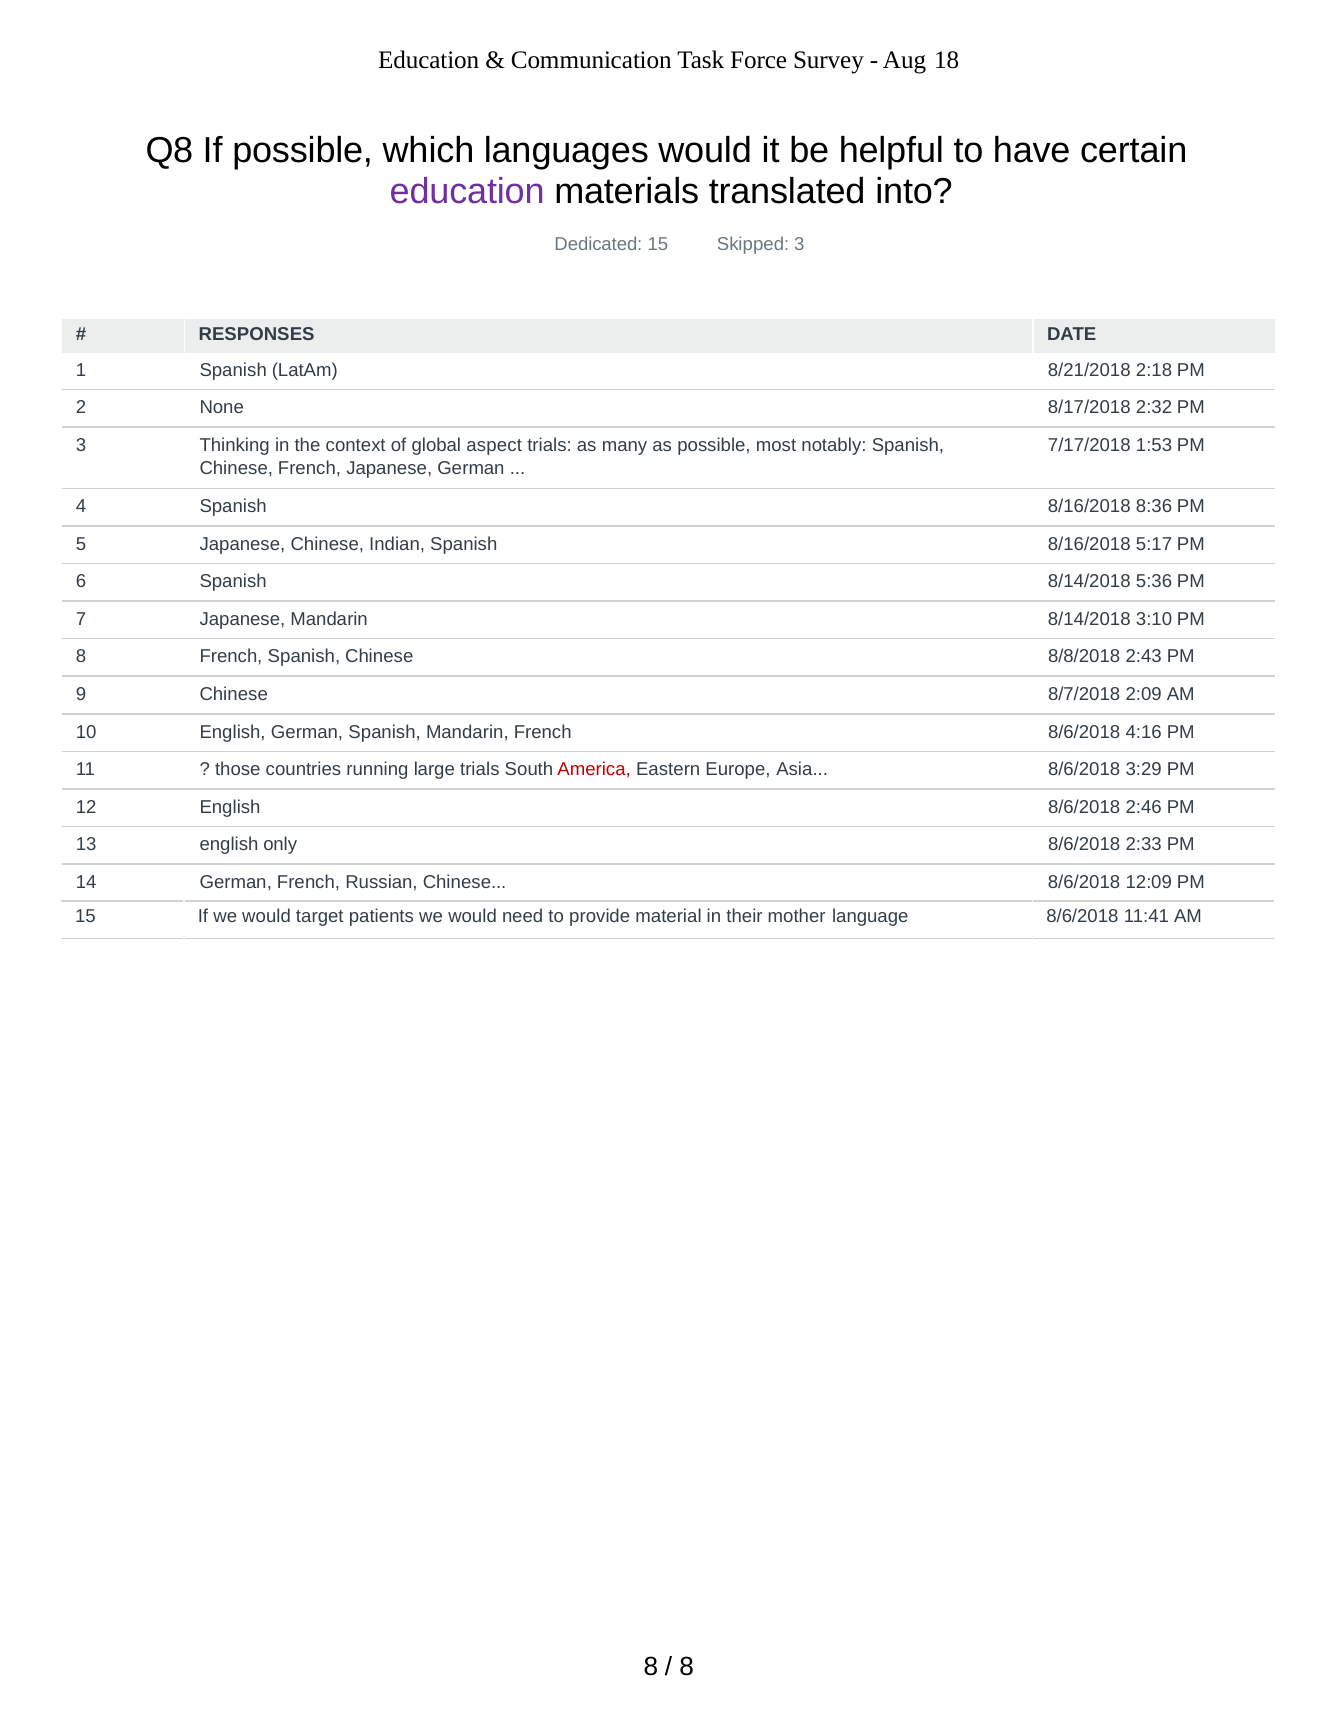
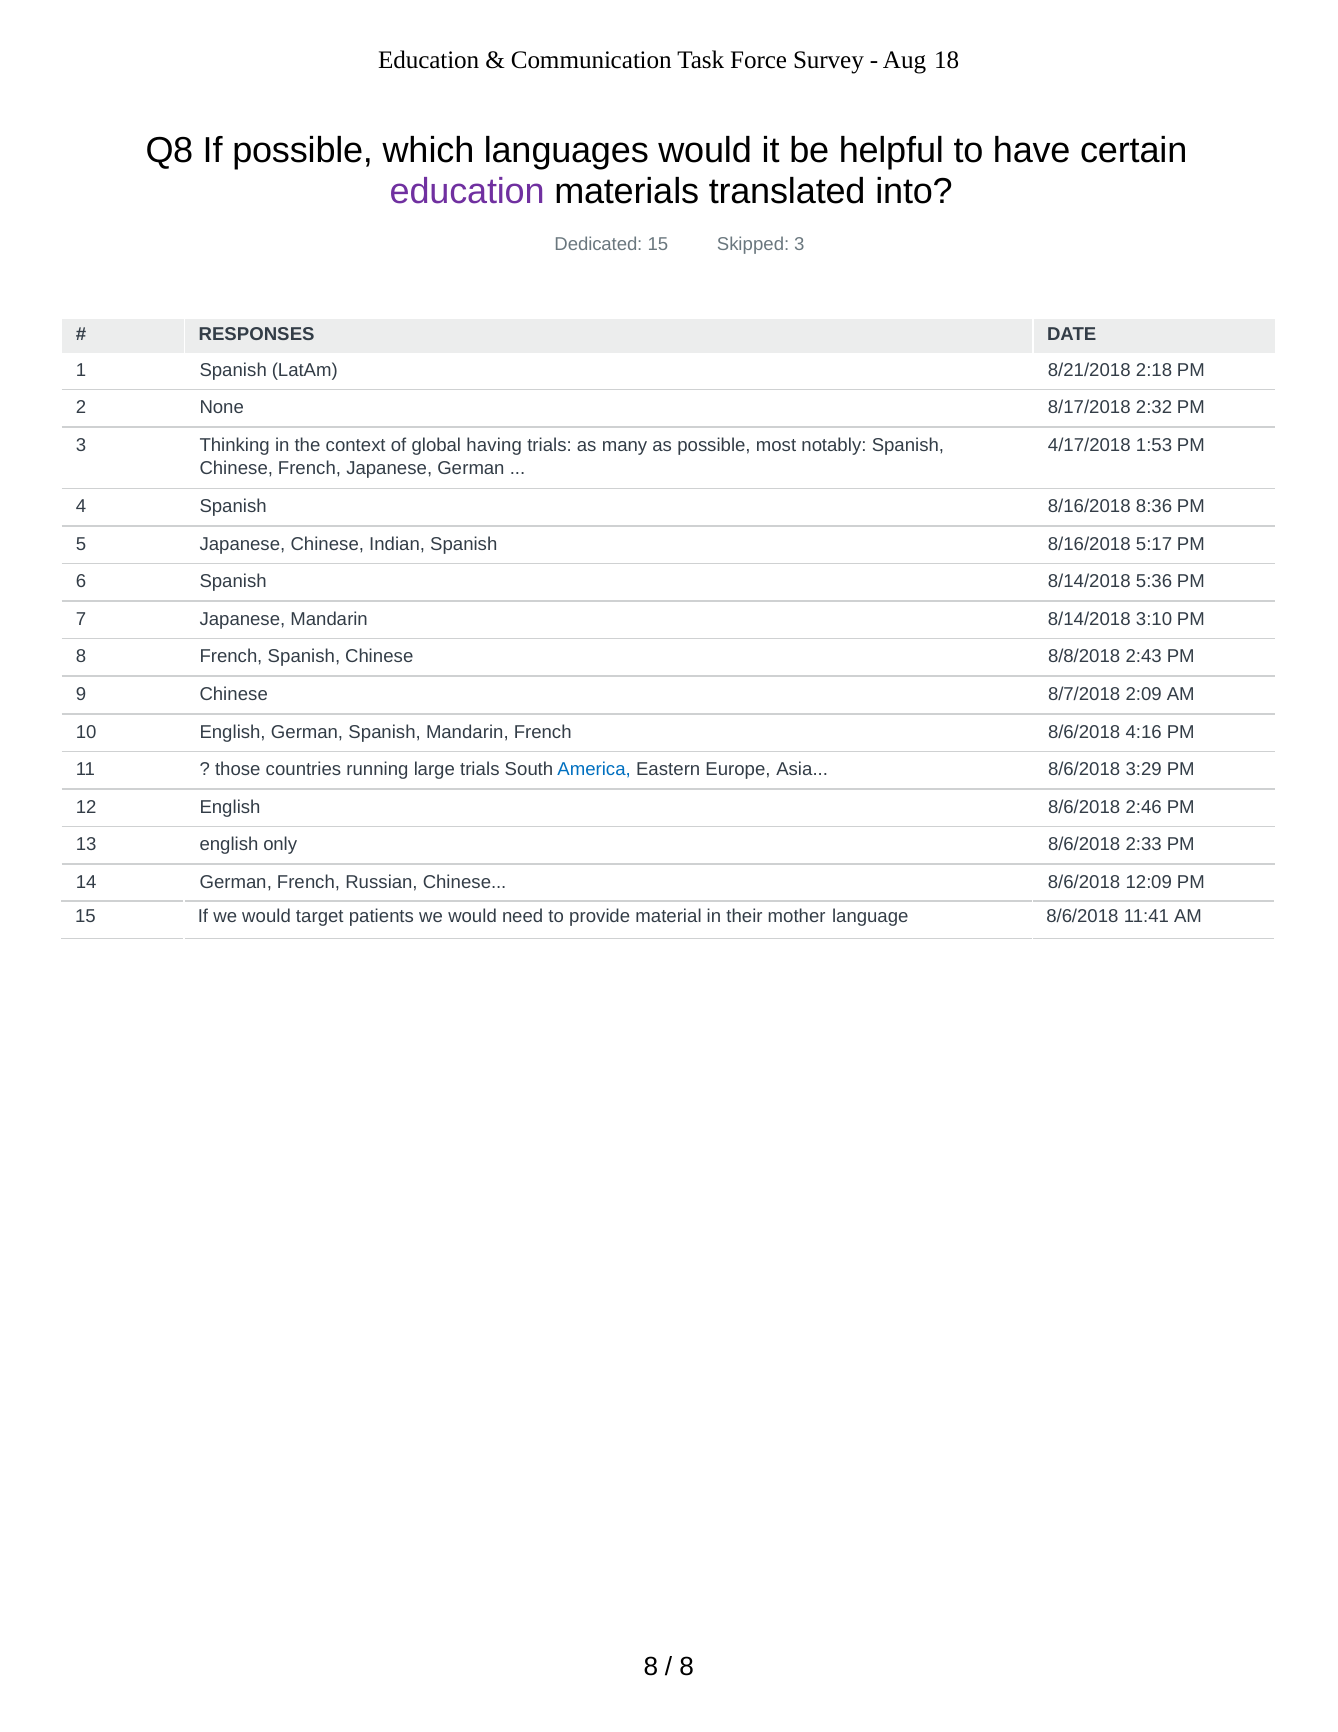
aspect: aspect -> having
7/17/2018: 7/17/2018 -> 4/17/2018
America colour: red -> blue
